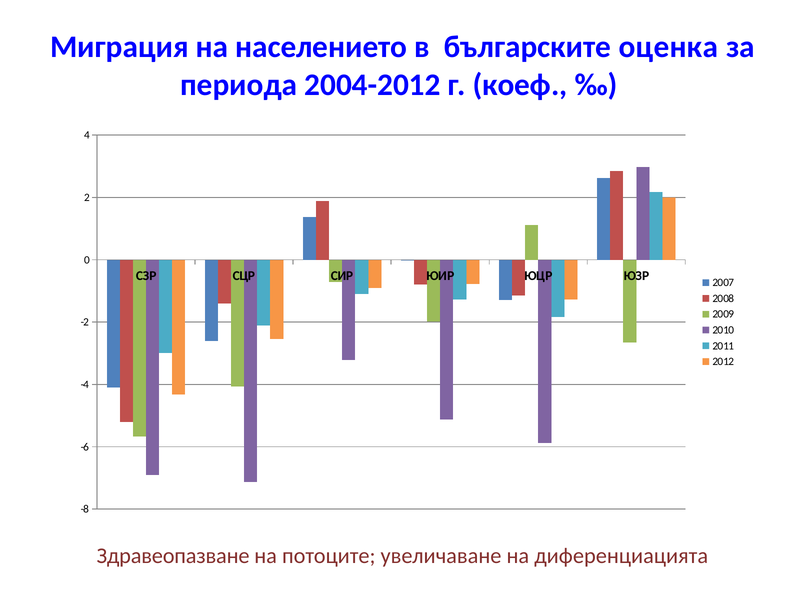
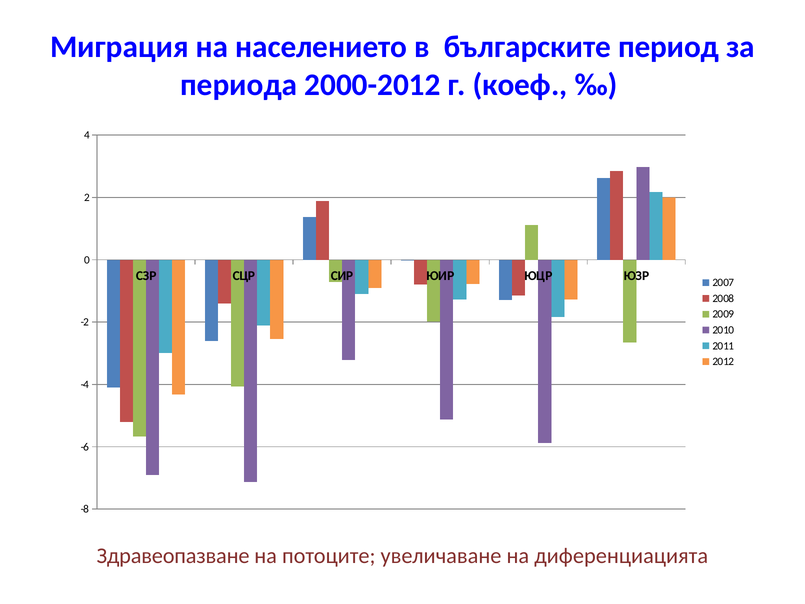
оценка: оценка -> период
2004-2012: 2004-2012 -> 2000-2012
